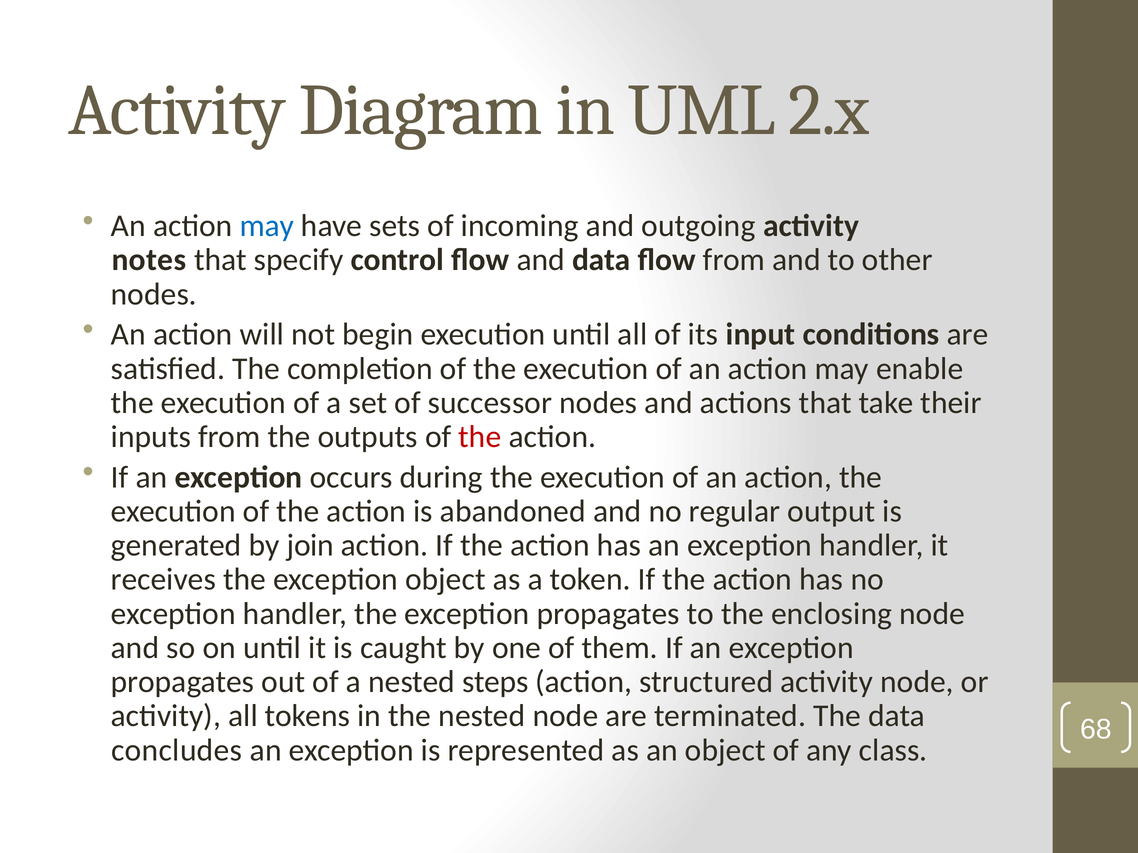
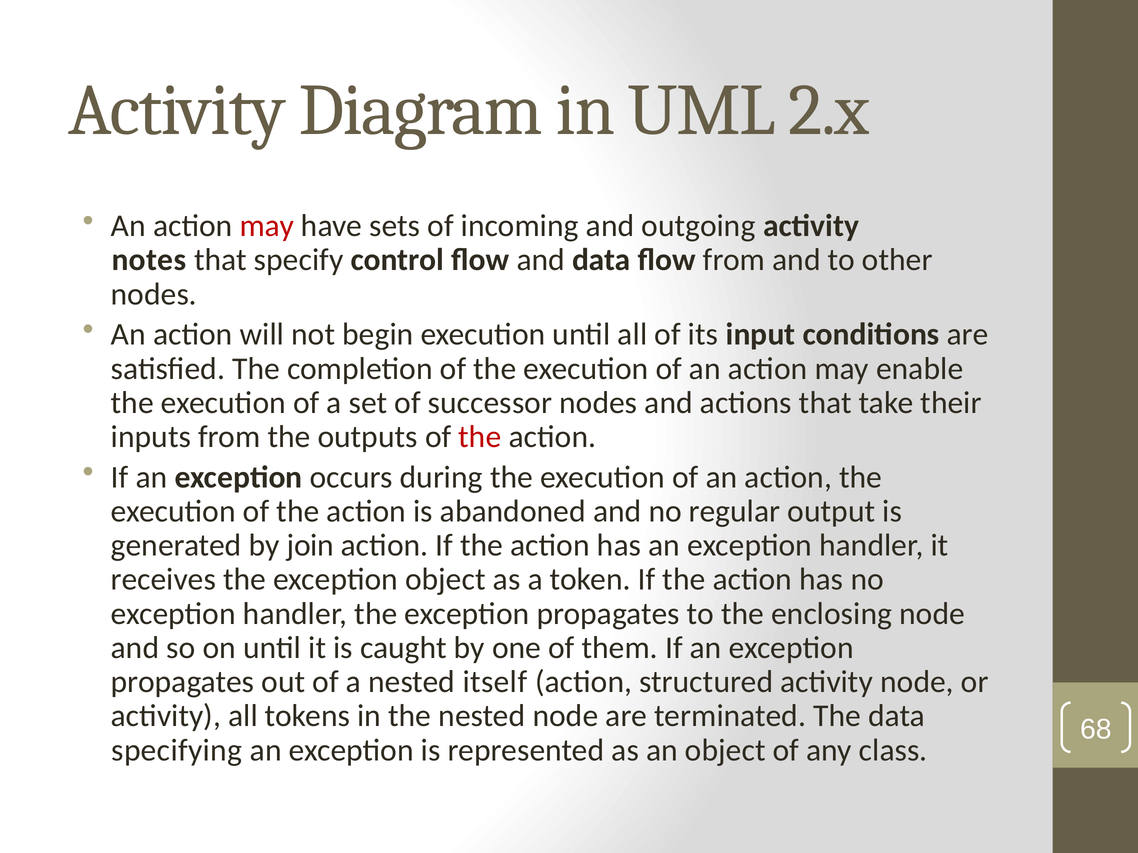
may at (267, 226) colour: blue -> red
steps: steps -> itself
concludes: concludes -> specifying
